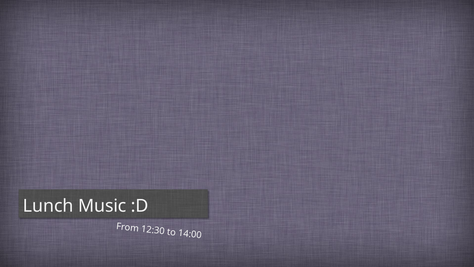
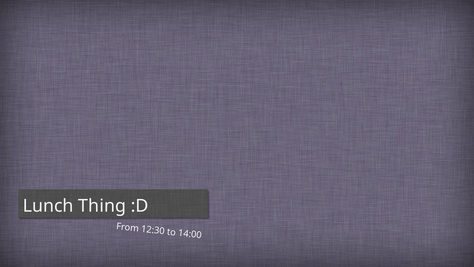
Music: Music -> Thing
